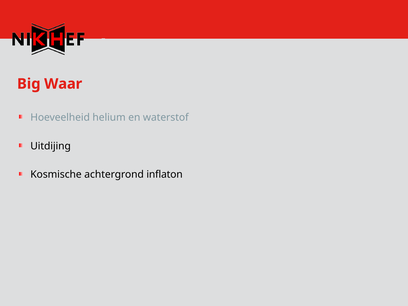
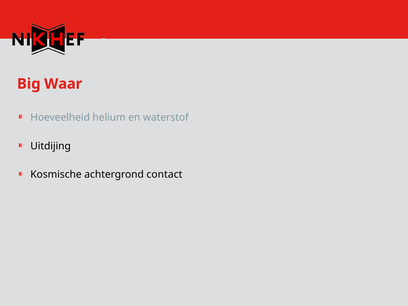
inflaton: inflaton -> contact
